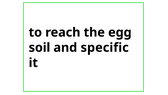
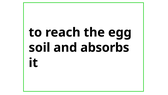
specific: specific -> absorbs
